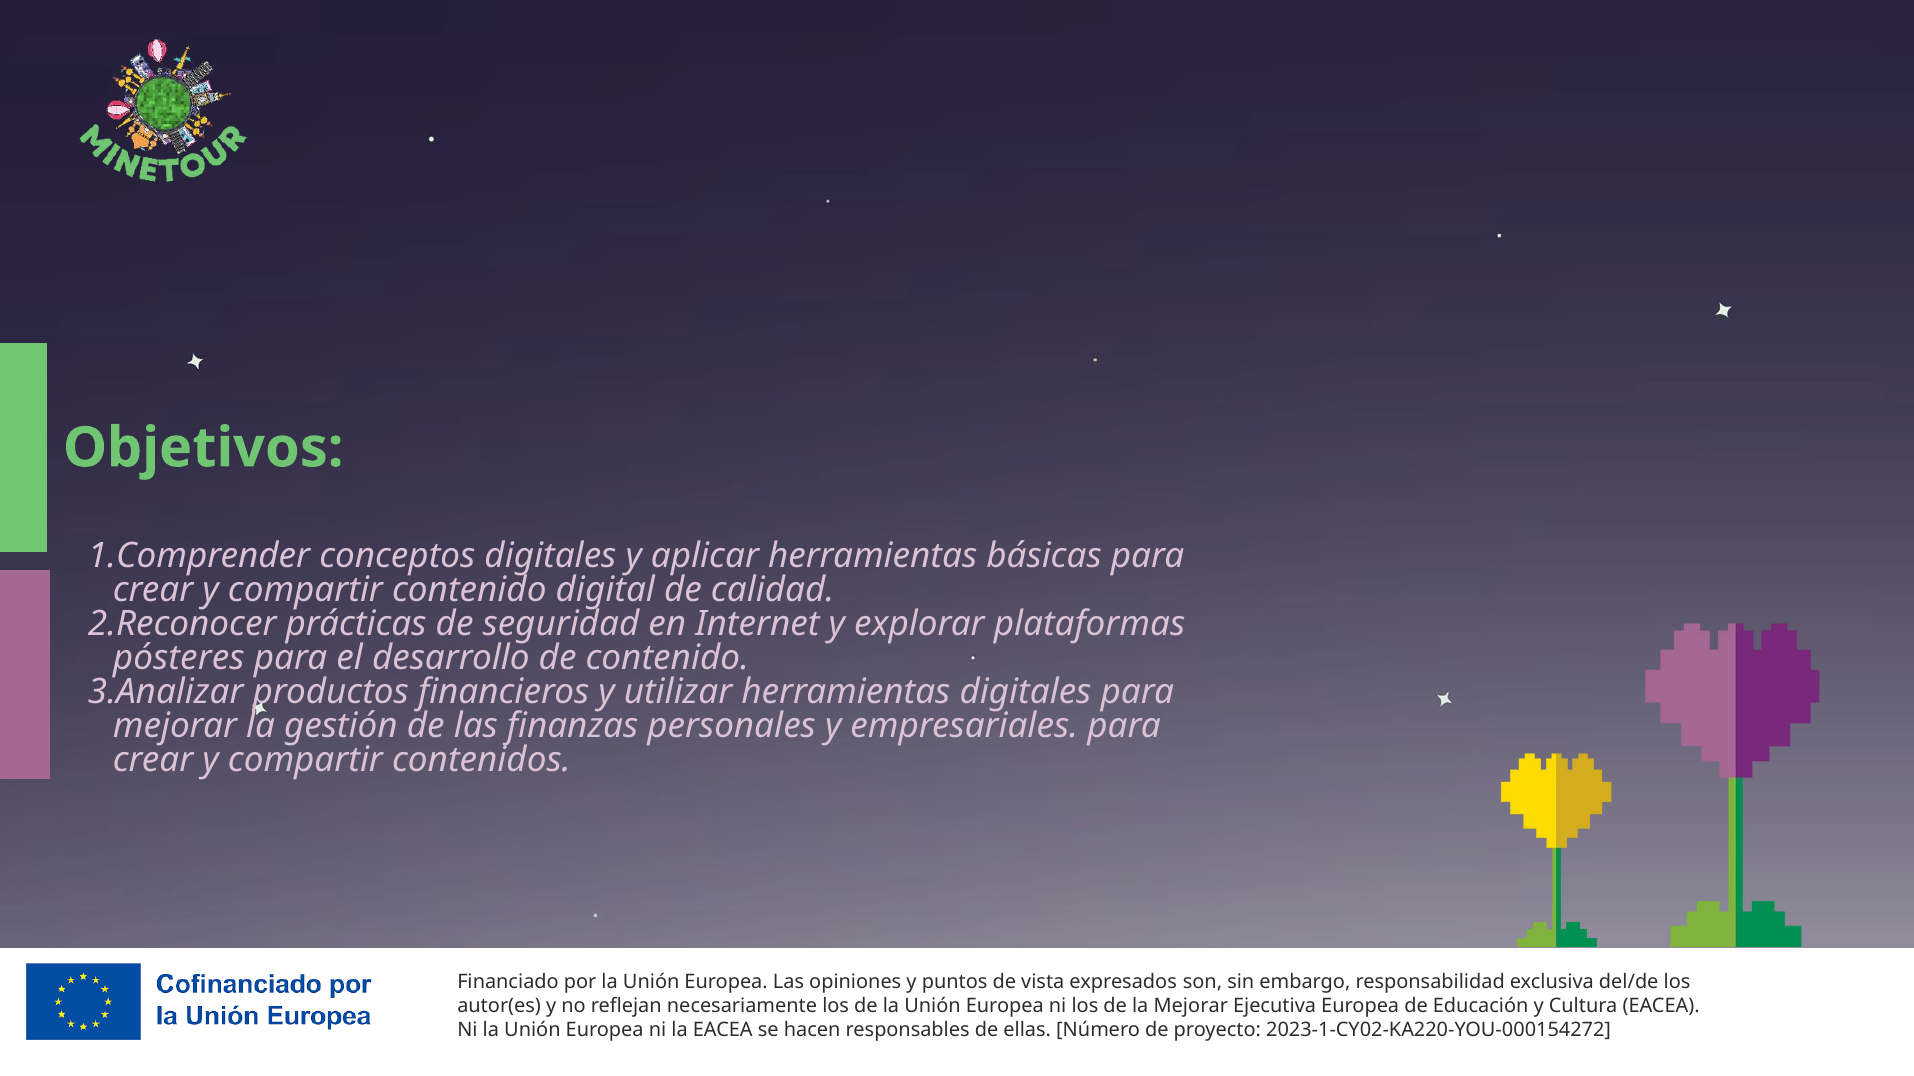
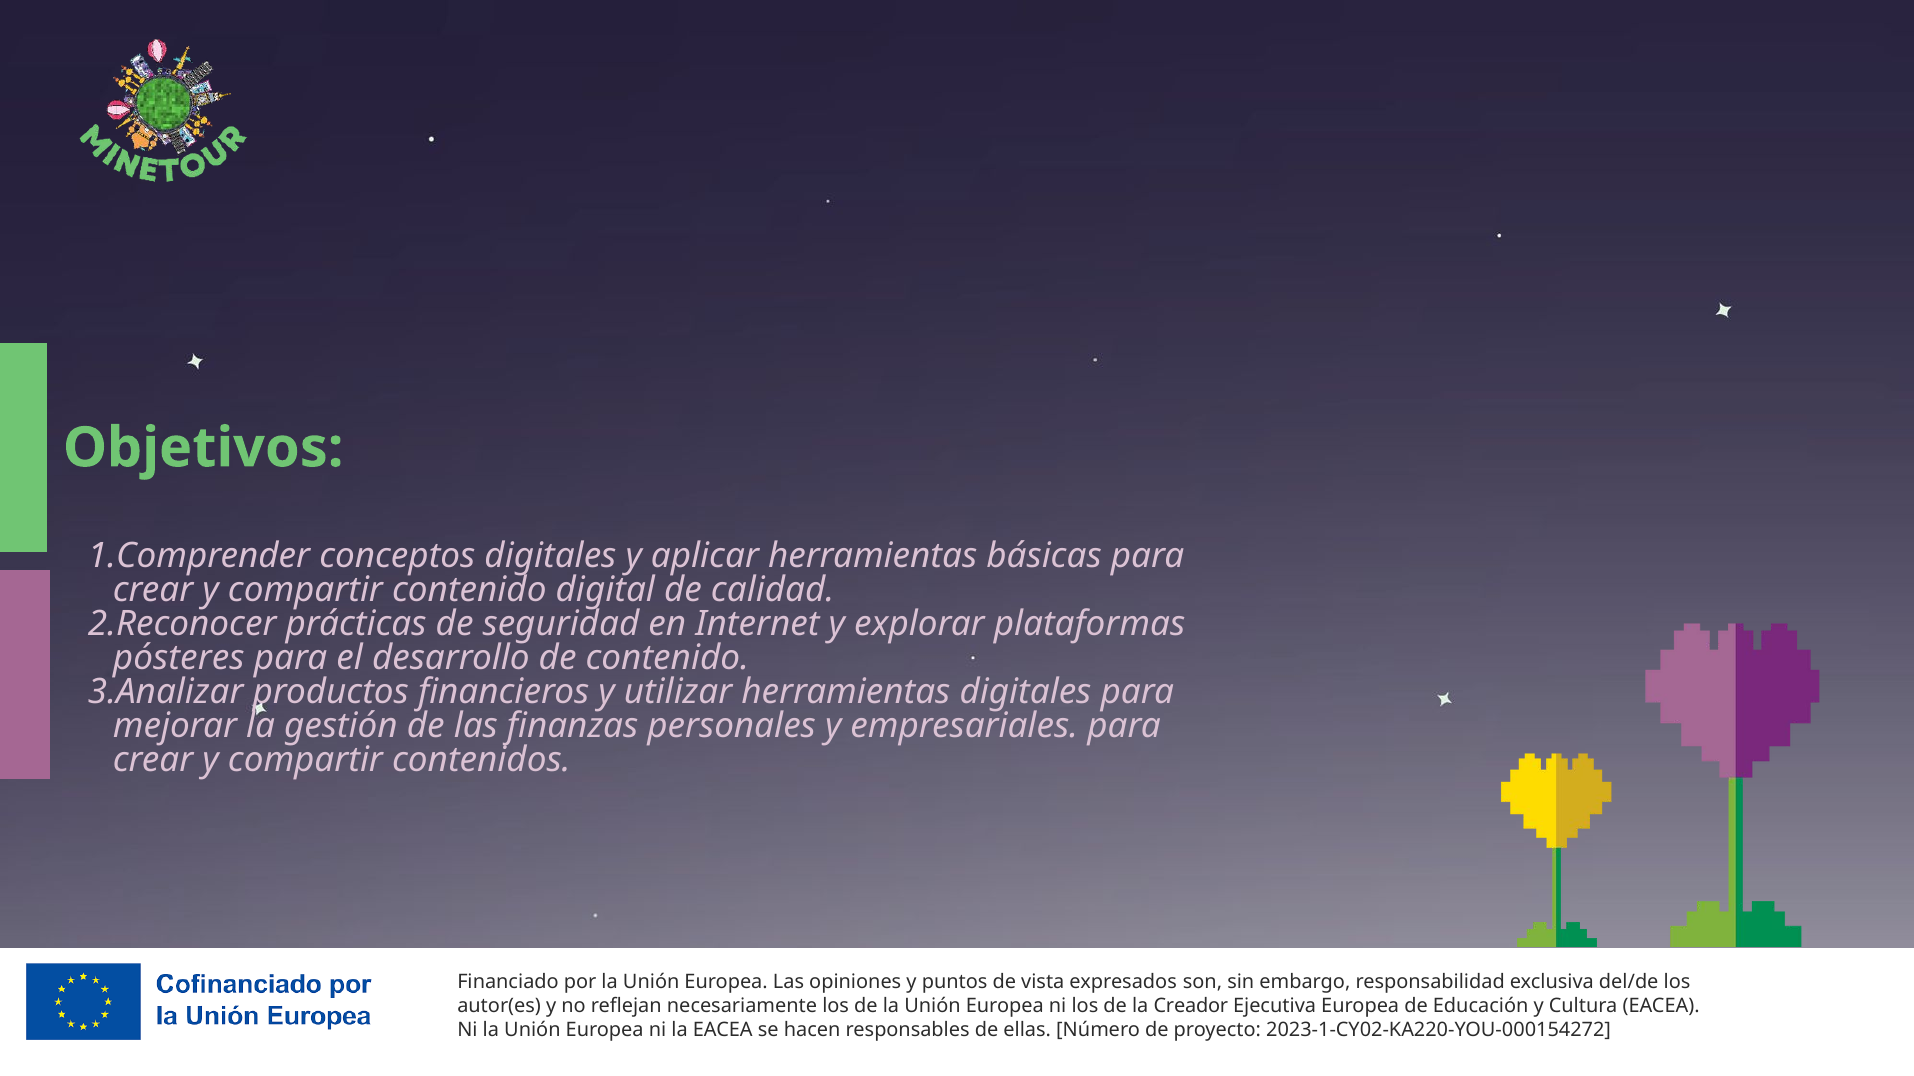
la Mejorar: Mejorar -> Creador
